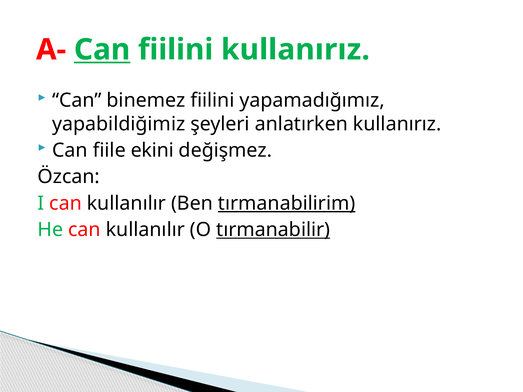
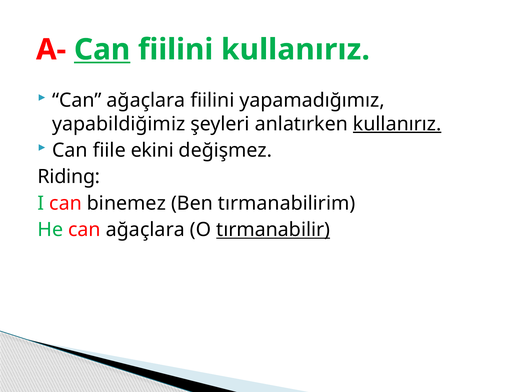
binemez at (146, 100): binemez -> ağaçlara
kullanırız at (397, 124) underline: none -> present
Özcan: Özcan -> Riding
I can kullanılır: kullanılır -> binemez
tırmanabilirim underline: present -> none
He can kullanılır: kullanılır -> ağaçlara
